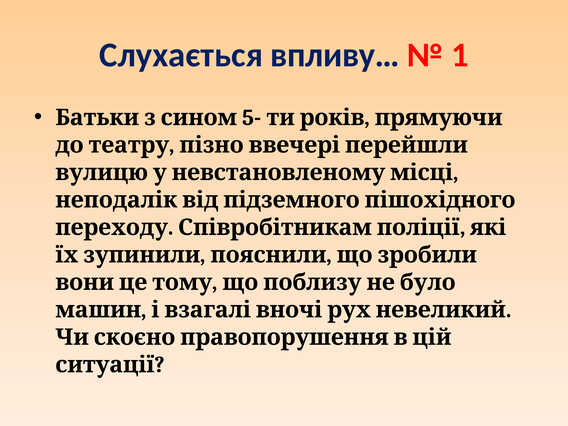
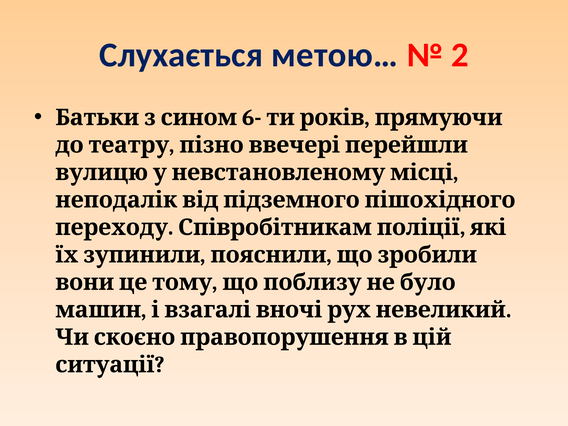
впливу…: впливу… -> метою…
1: 1 -> 2
5-: 5- -> 6-
